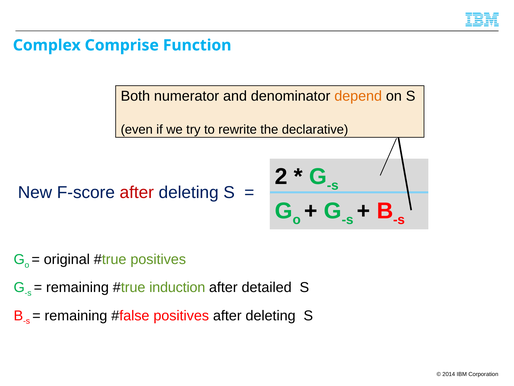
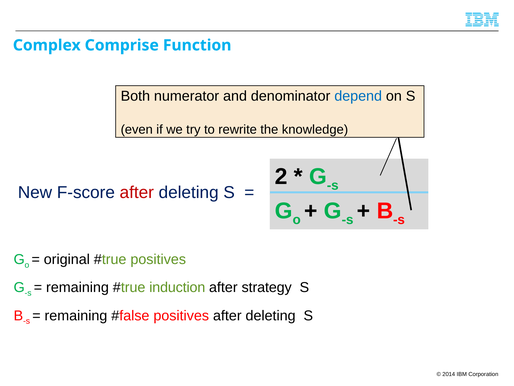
depend colour: orange -> blue
declarative: declarative -> knowledge
detailed: detailed -> strategy
